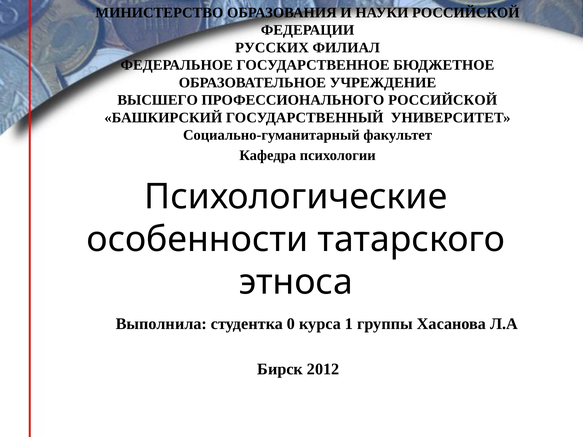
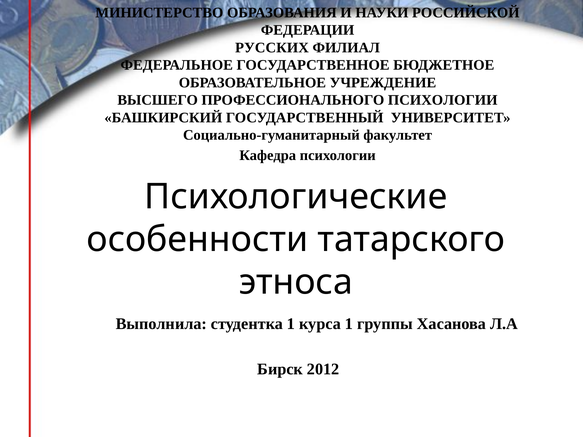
ПРОФЕССИОНАЛЬНОГО РОССИЙСКОЙ: РОССИЙСКОЙ -> ПСИХОЛОГИИ
студентка 0: 0 -> 1
